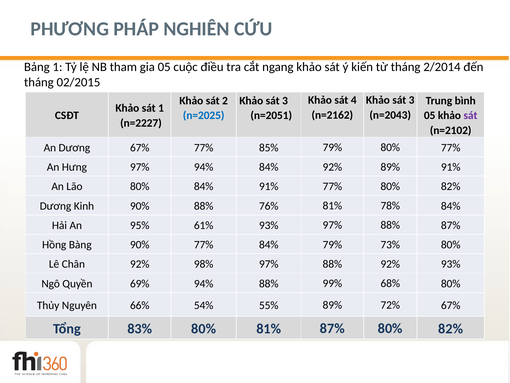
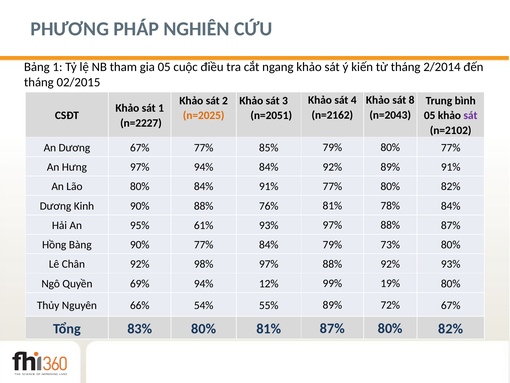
3 at (412, 100): 3 -> 8
n=2025 colour: blue -> orange
94% 88%: 88% -> 12%
68%: 68% -> 19%
